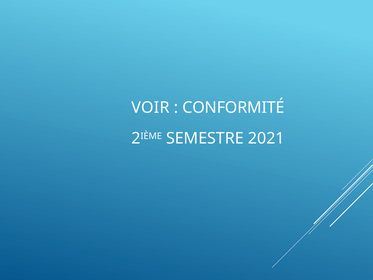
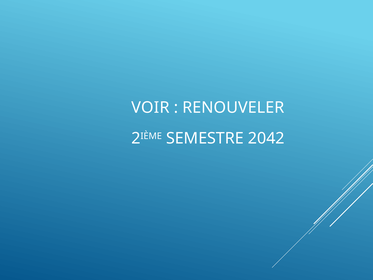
CONFORMITÉ: CONFORMITÉ -> RENOUVELER
2021: 2021 -> 2042
